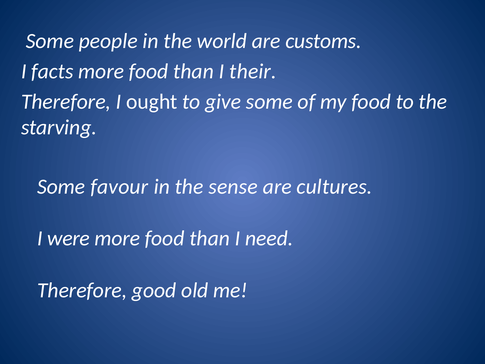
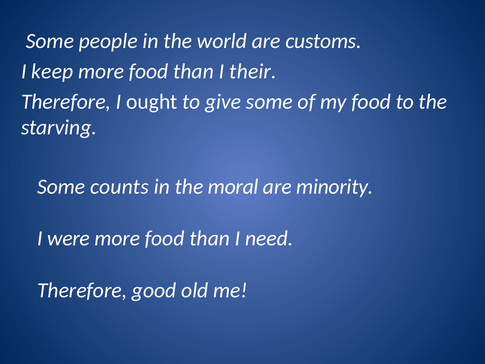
facts: facts -> keep
favour: favour -> counts
sense: sense -> moral
cultures: cultures -> minority
